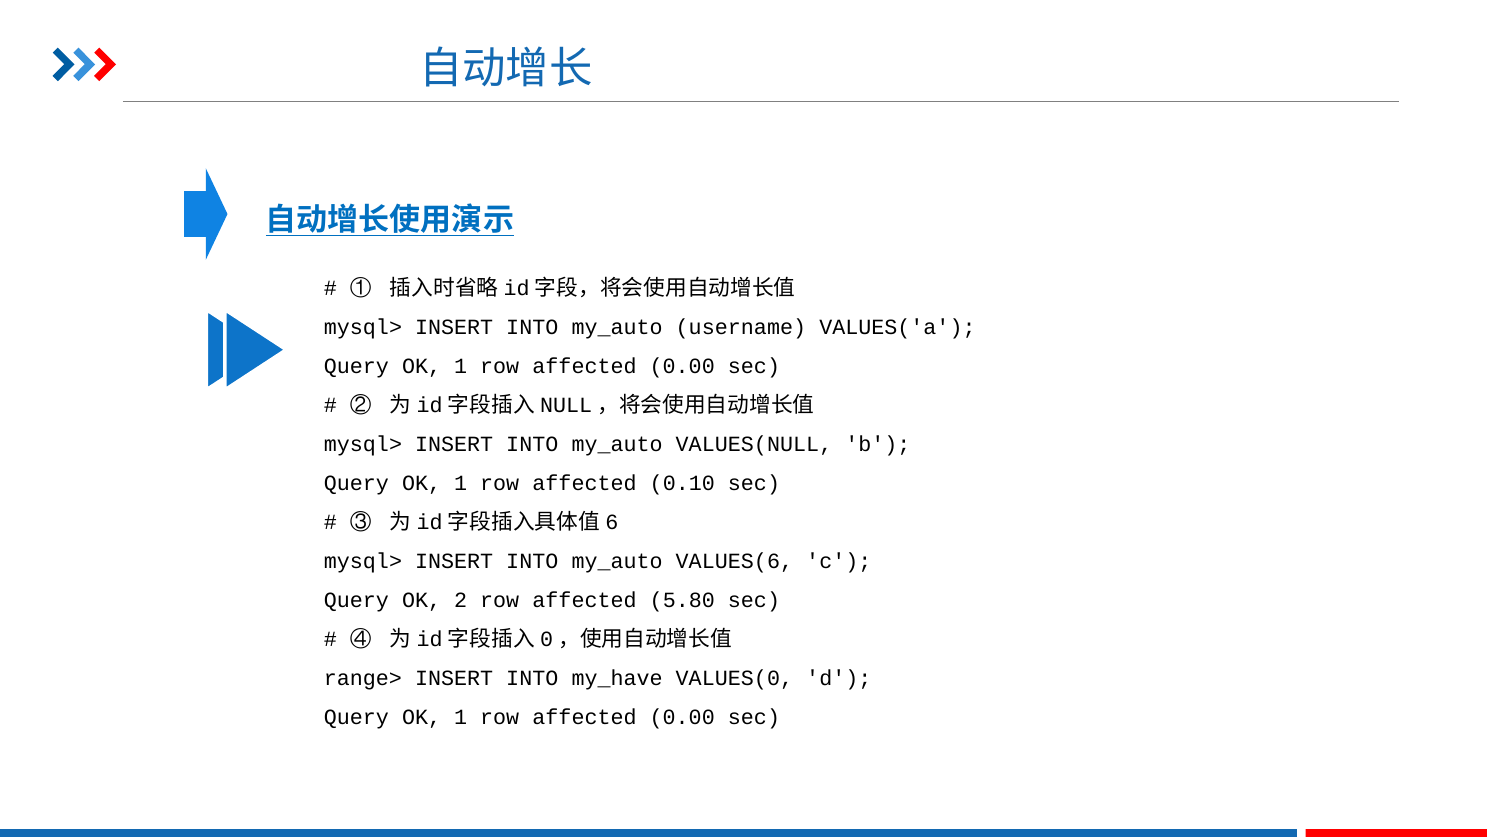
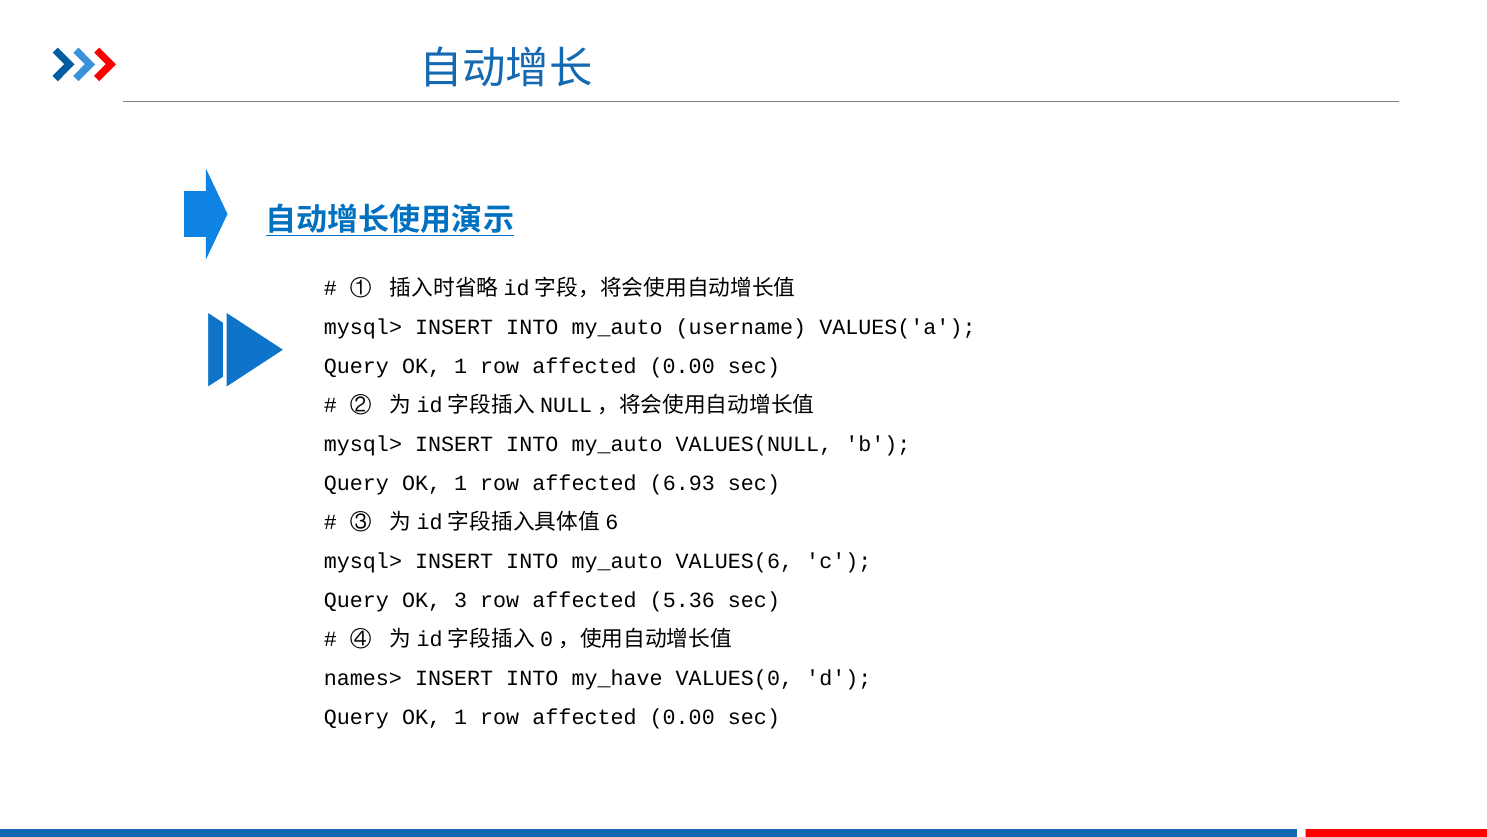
0.10: 0.10 -> 6.93
2: 2 -> 3
5.80: 5.80 -> 5.36
range>: range> -> names>
